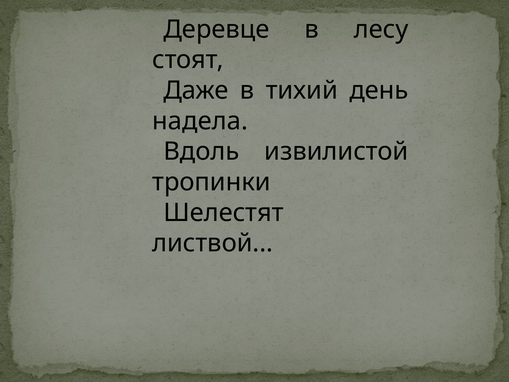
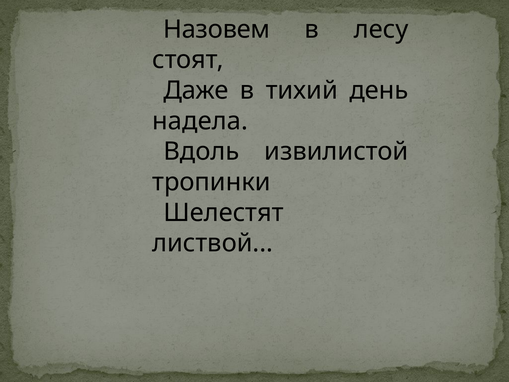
Деревце: Деревце -> Назовем
